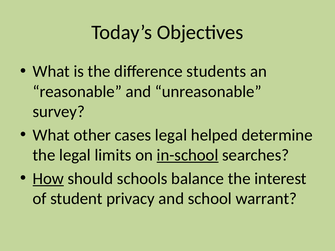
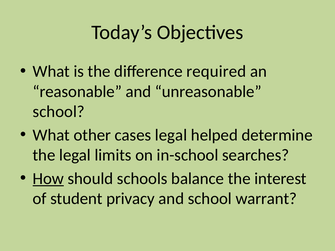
students: students -> required
survey at (59, 112): survey -> school
in-school underline: present -> none
